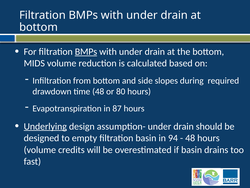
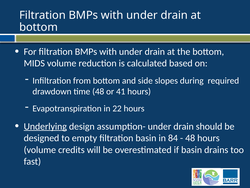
BMPs at (86, 51) underline: present -> none
80: 80 -> 41
87: 87 -> 22
94: 94 -> 84
